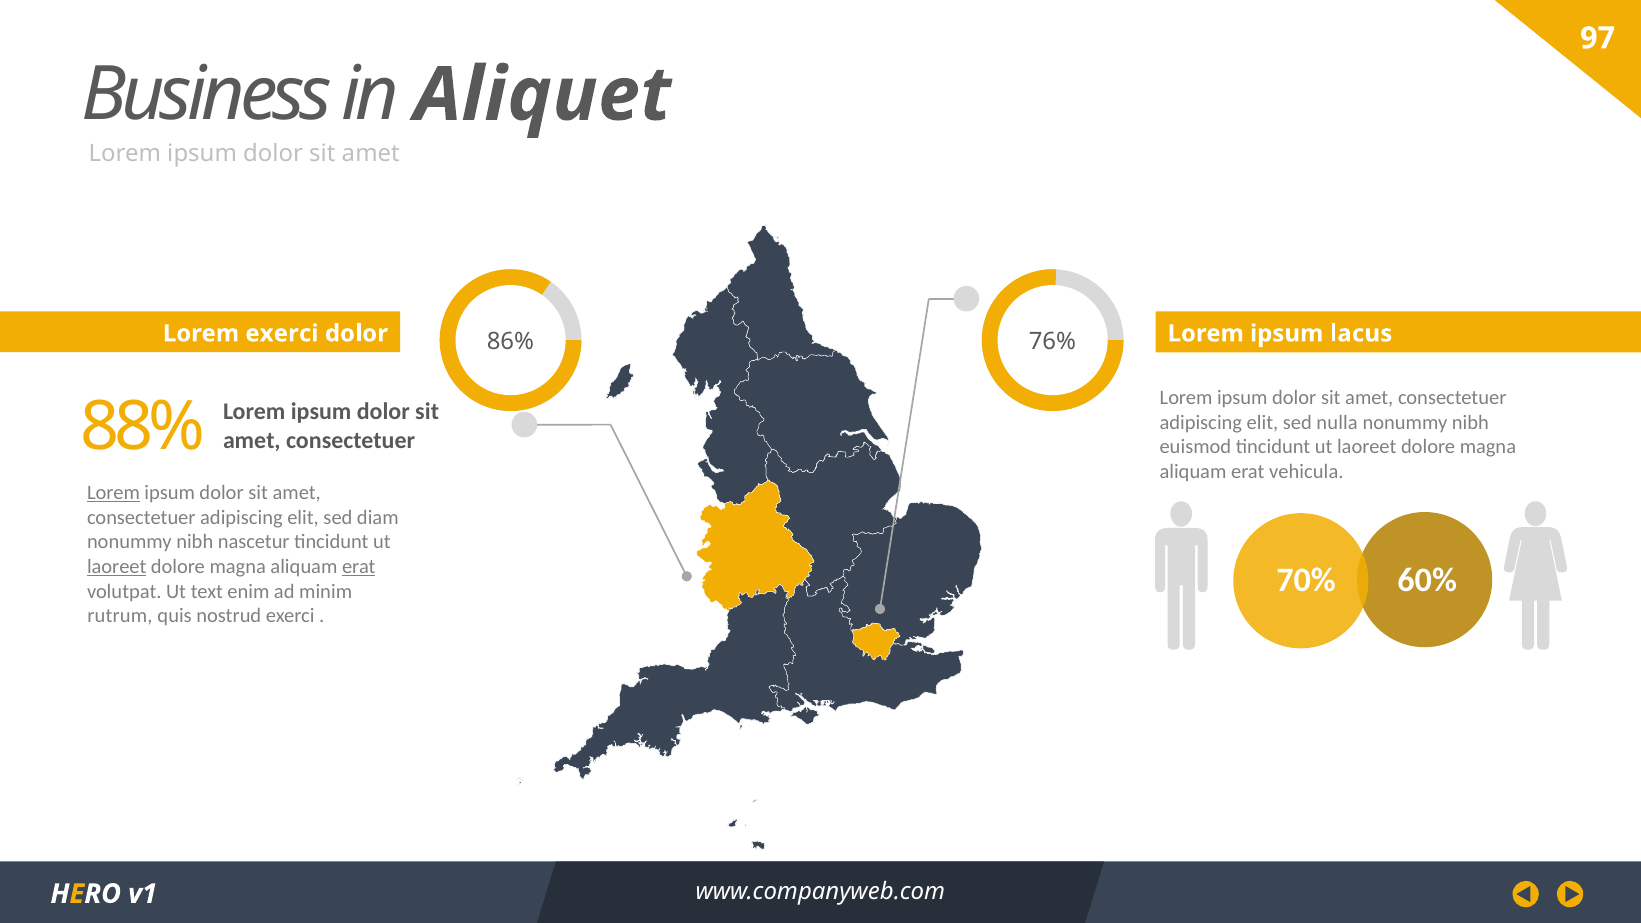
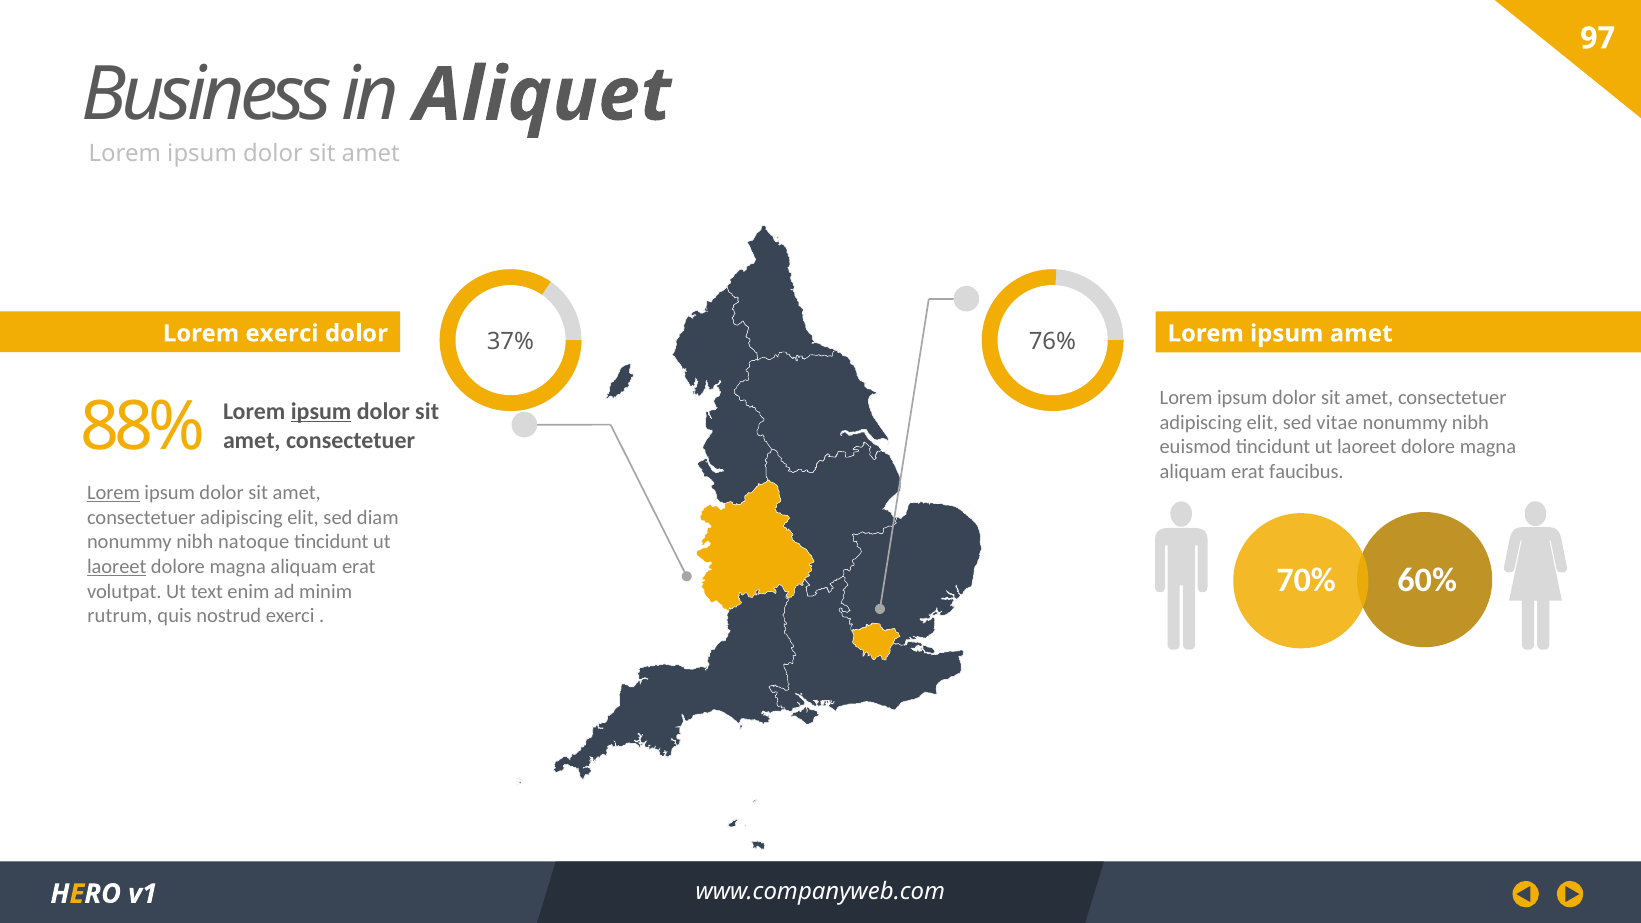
86%: 86% -> 37%
ipsum lacus: lacus -> amet
ipsum at (321, 411) underline: none -> present
nulla: nulla -> vitae
vehicula: vehicula -> faucibus
nascetur: nascetur -> natoque
erat at (359, 567) underline: present -> none
